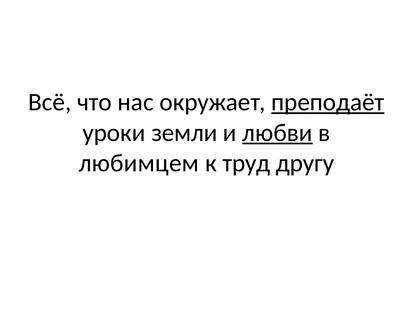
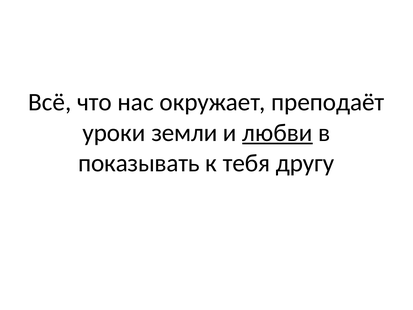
преподаёт underline: present -> none
любимцем: любимцем -> показывать
труд: труд -> тебя
